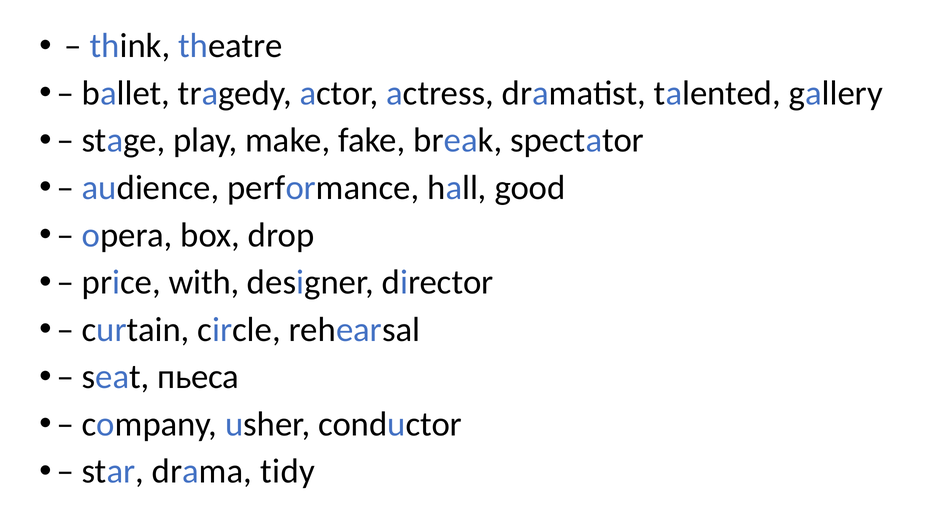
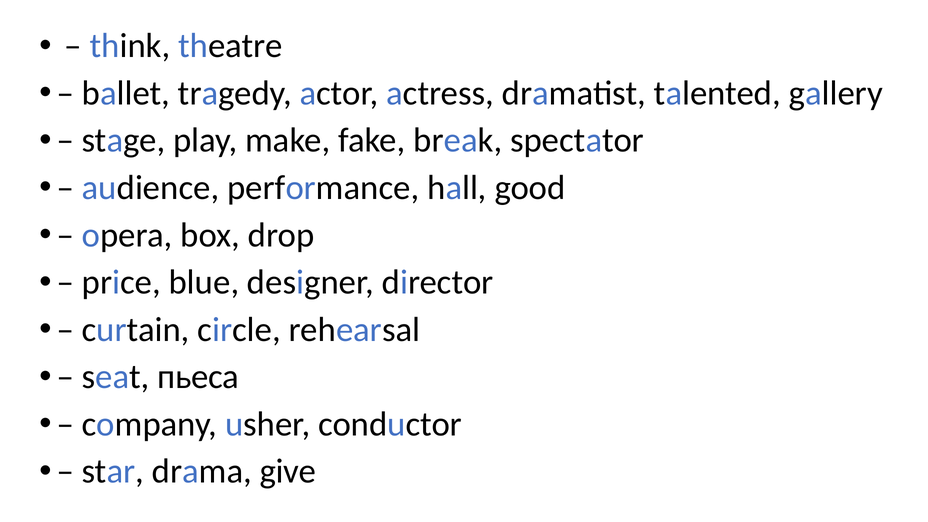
with: with -> blue
tidy: tidy -> give
